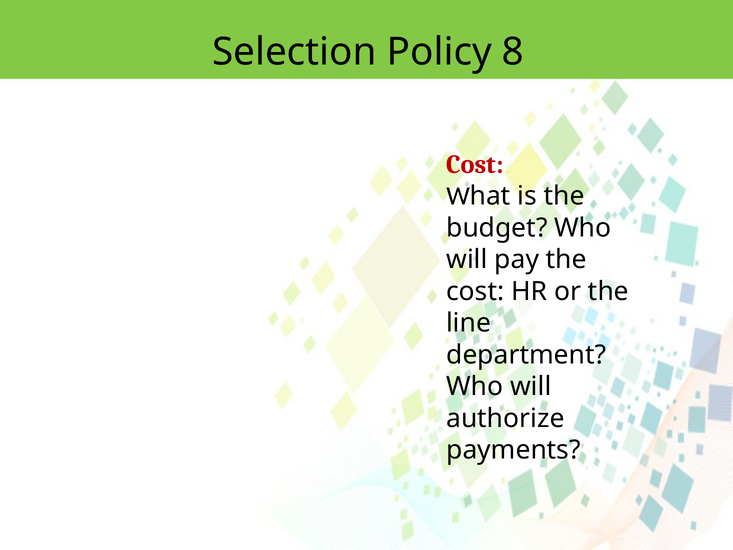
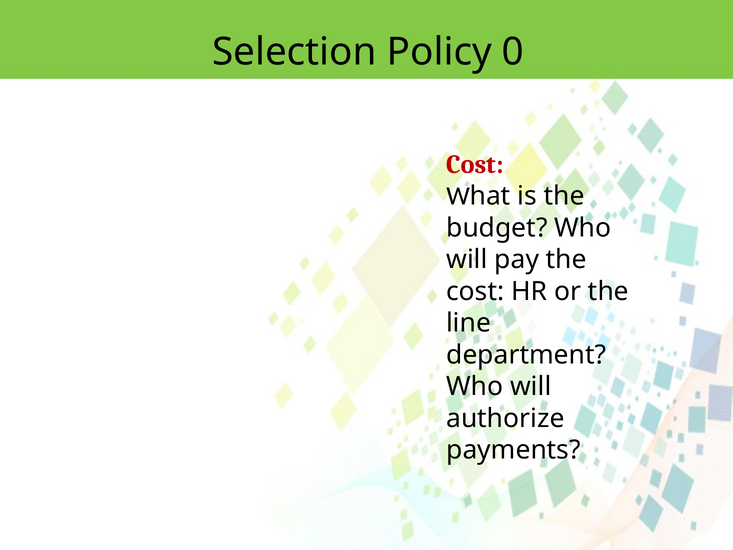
8: 8 -> 0
